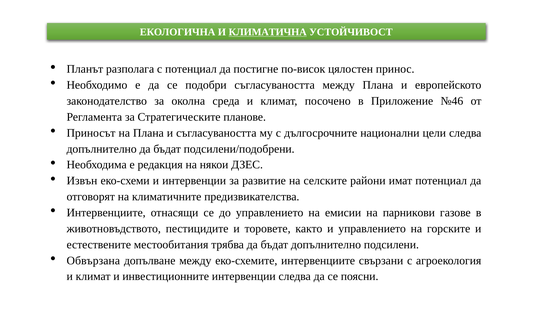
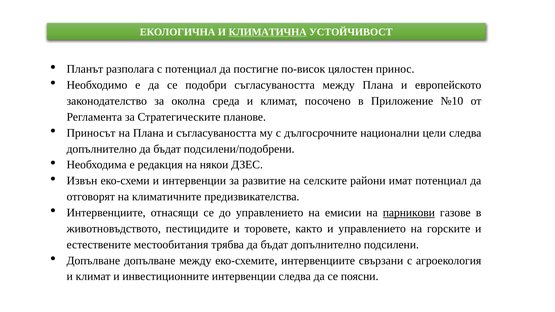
№46: №46 -> №10
парникови underline: none -> present
Обвързана at (93, 261): Обвързана -> Допълване
